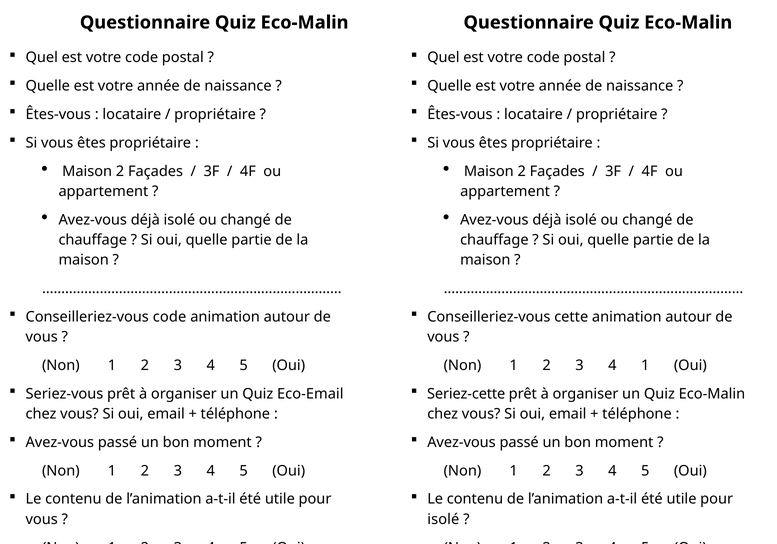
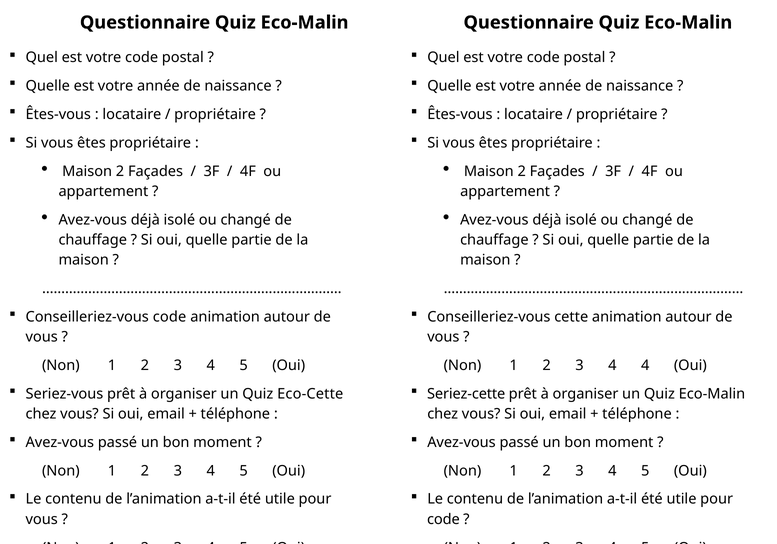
4 1: 1 -> 4
Eco-Email: Eco-Email -> Eco-Cette
isolé at (443, 519): isolé -> code
